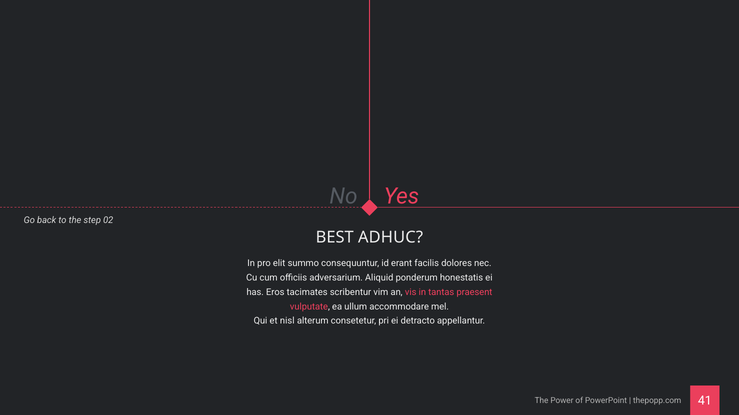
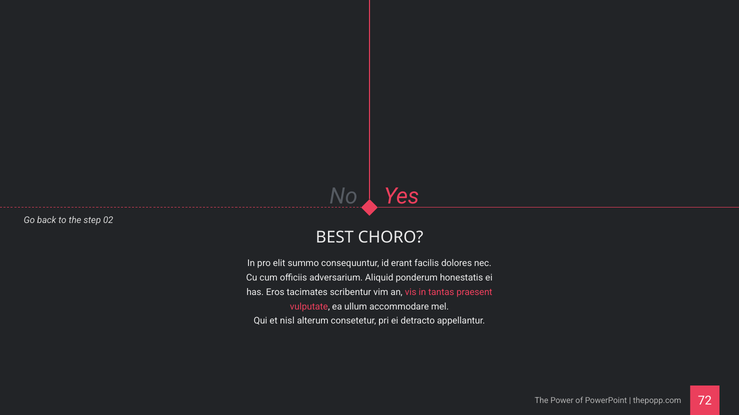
ADHUC: ADHUC -> CHORO
41: 41 -> 72
